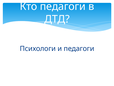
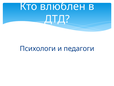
Кто педагоги: педагоги -> влюблен
